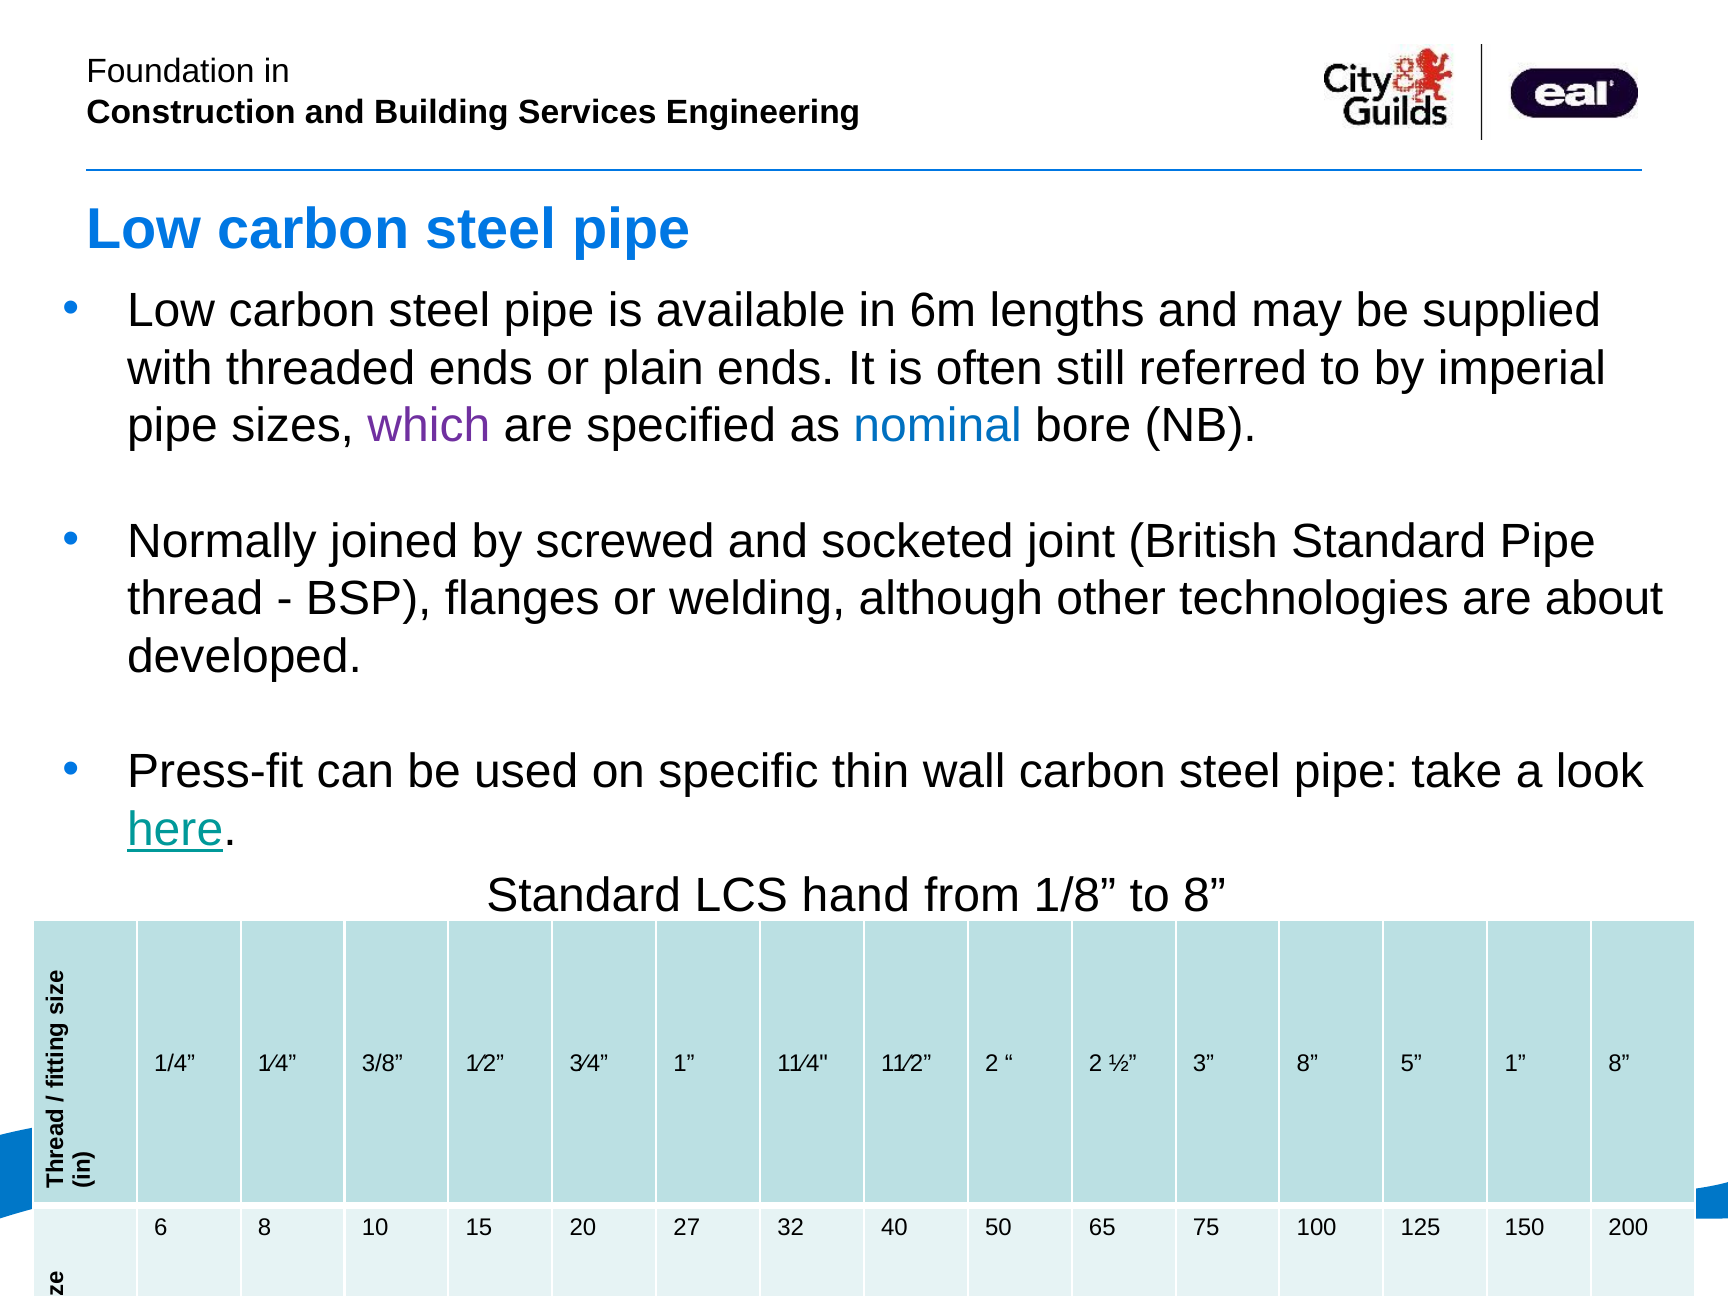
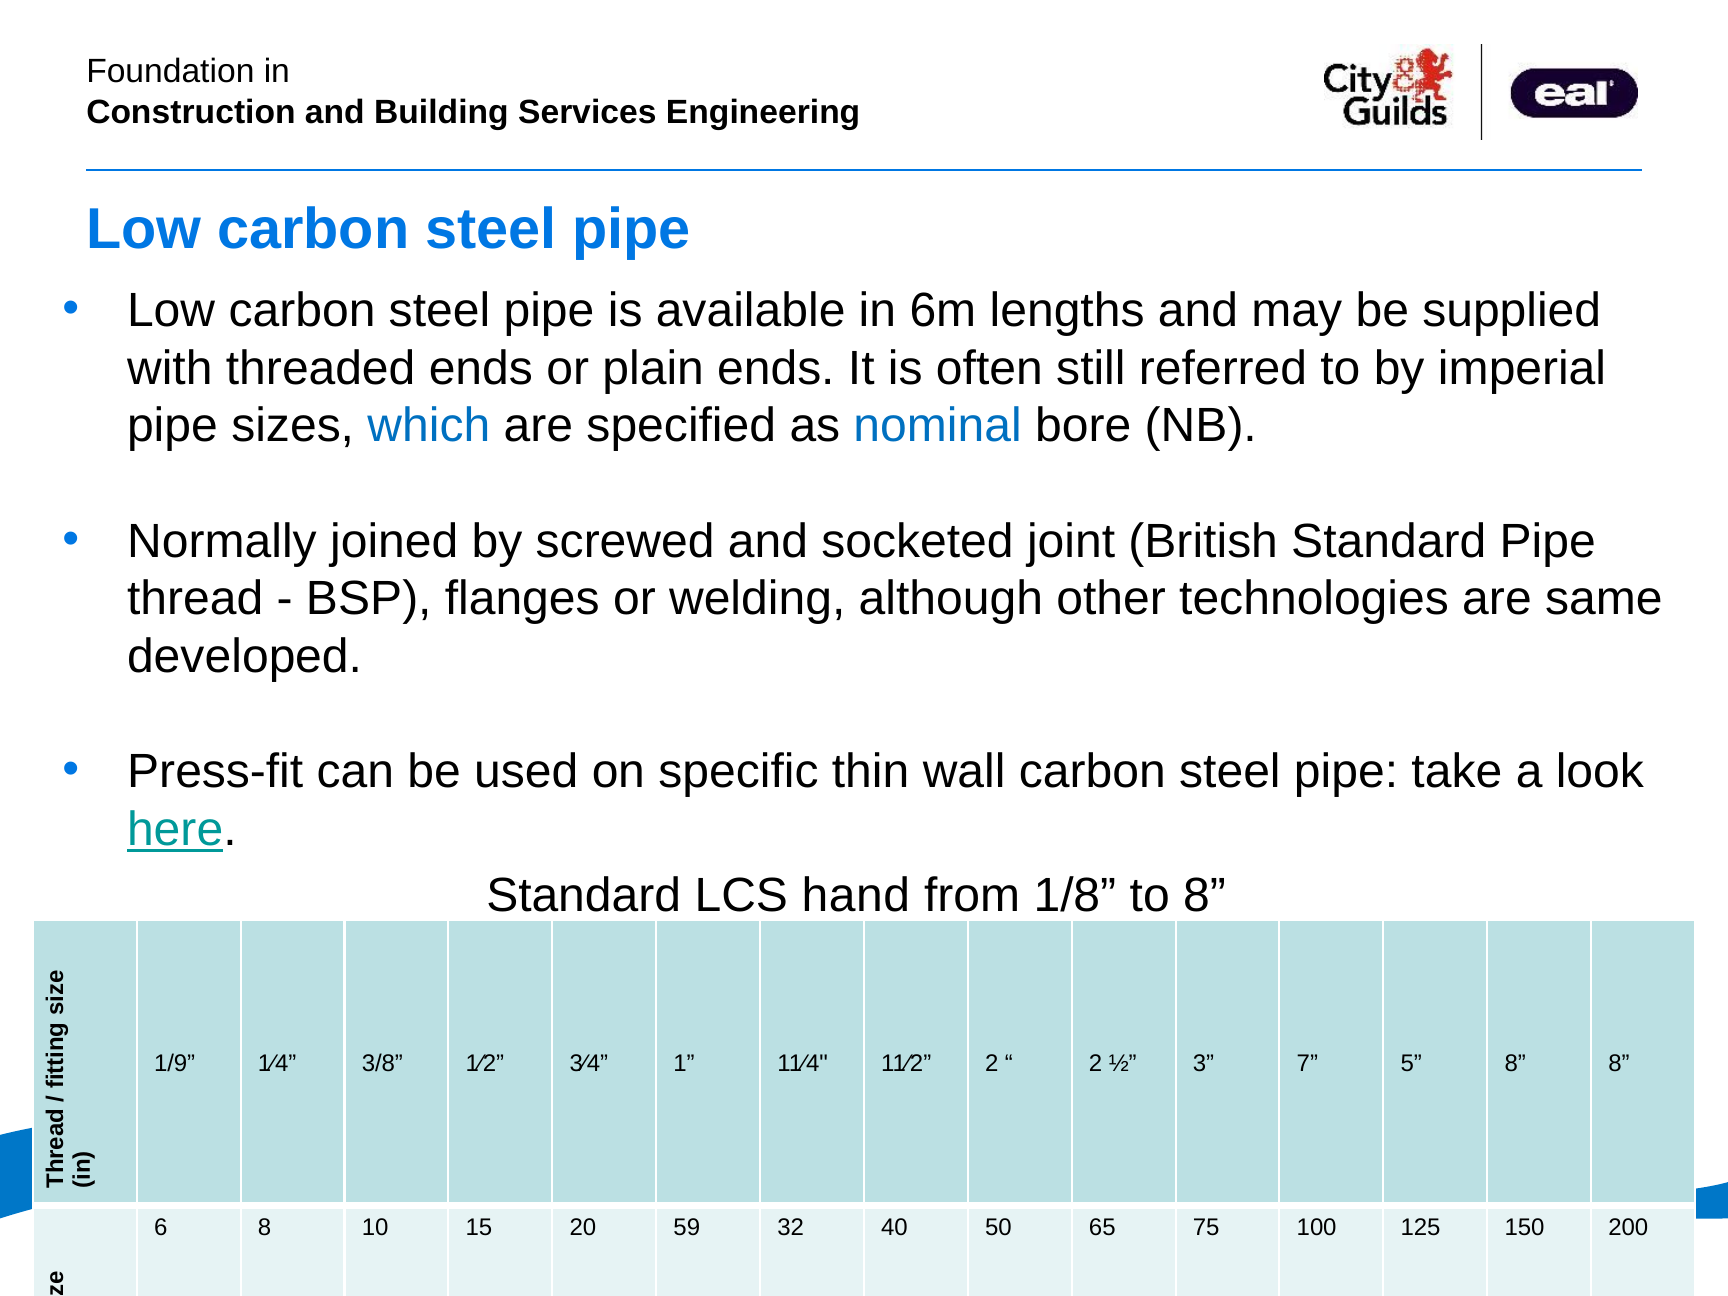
which colour: purple -> blue
about: about -> same
1/4: 1/4 -> 1/9
3 8: 8 -> 7
5 1: 1 -> 8
27: 27 -> 59
